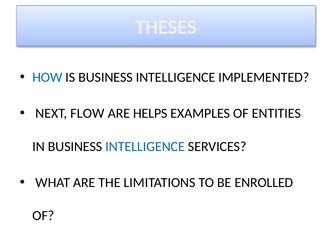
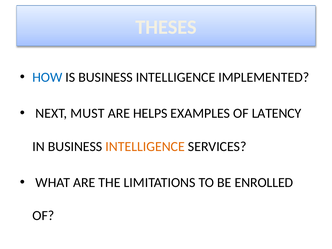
FLOW: FLOW -> MUST
ENTITIES: ENTITIES -> LATENCY
INTELLIGENCE at (145, 146) colour: blue -> orange
